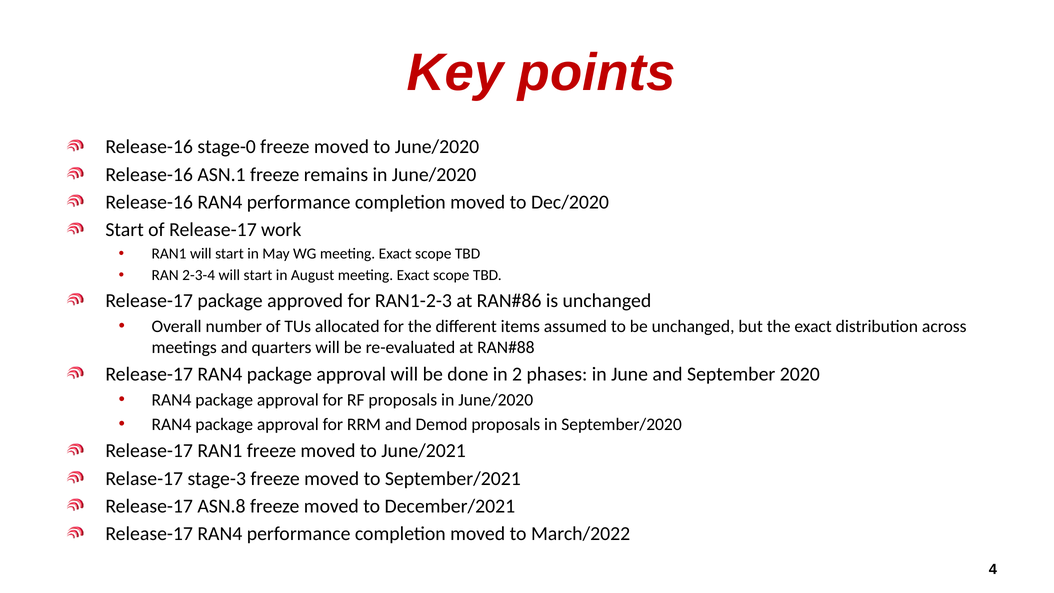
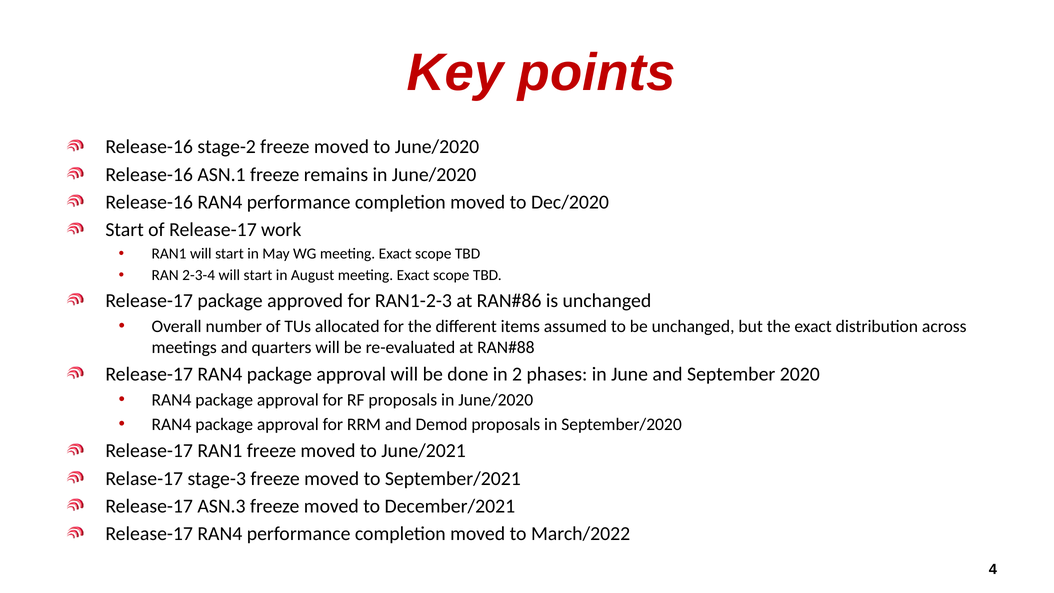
stage-0: stage-0 -> stage-2
ASN.8: ASN.8 -> ASN.3
